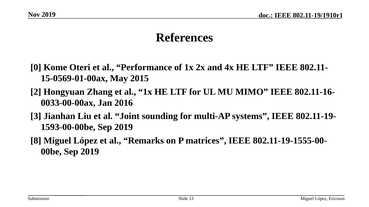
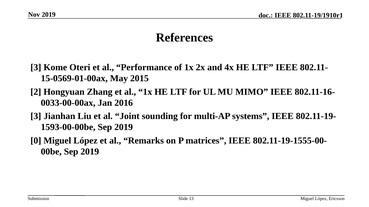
0 at (36, 68): 0 -> 3
8: 8 -> 0
